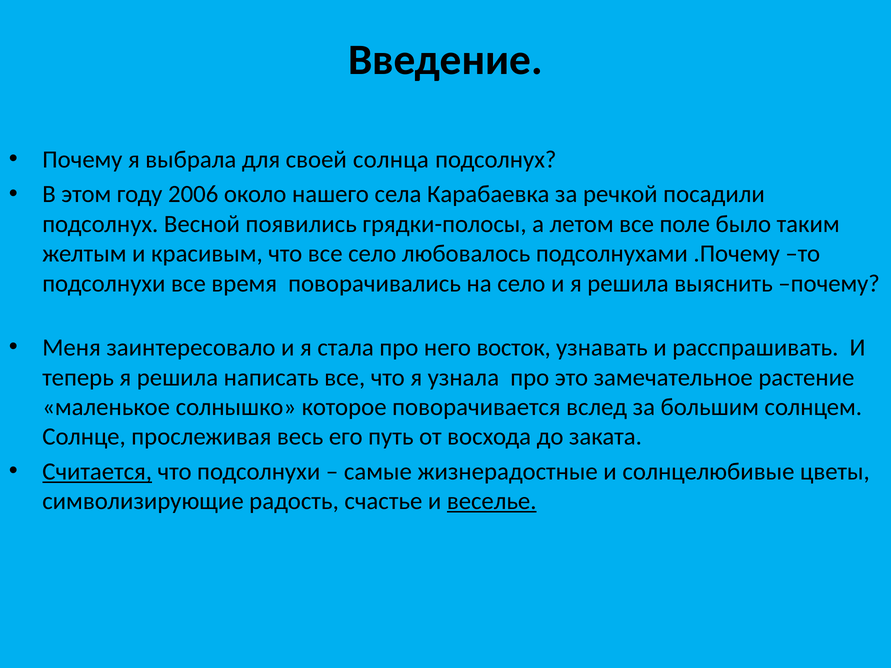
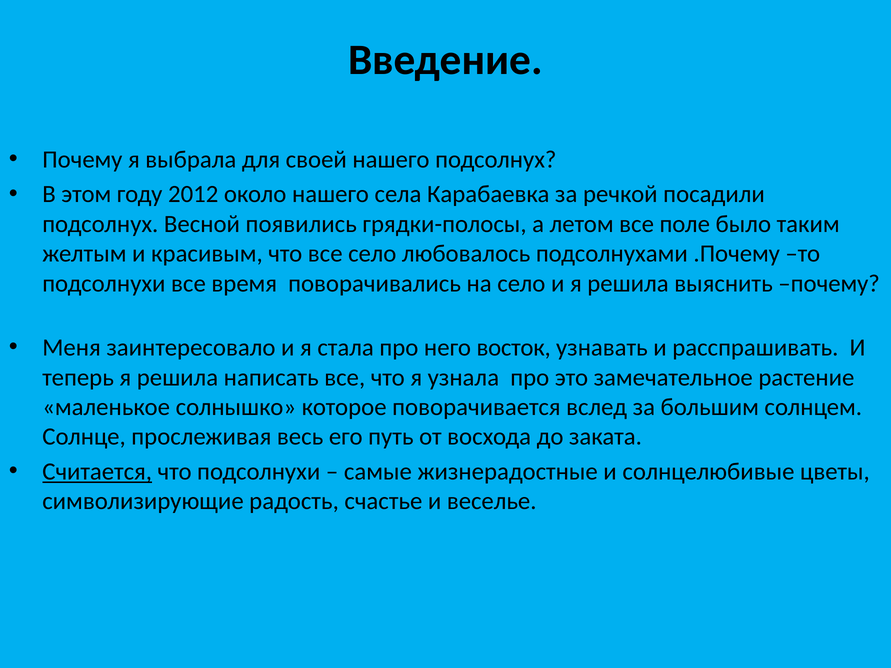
своей солнца: солнца -> нашего
2006: 2006 -> 2012
веселье underline: present -> none
